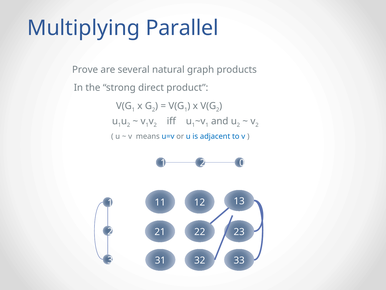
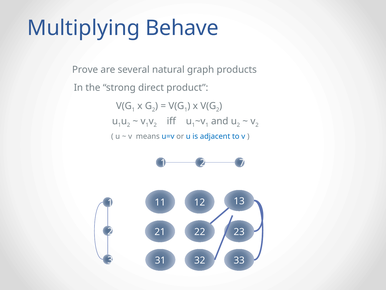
Parallel: Parallel -> Behave
0: 0 -> 7
